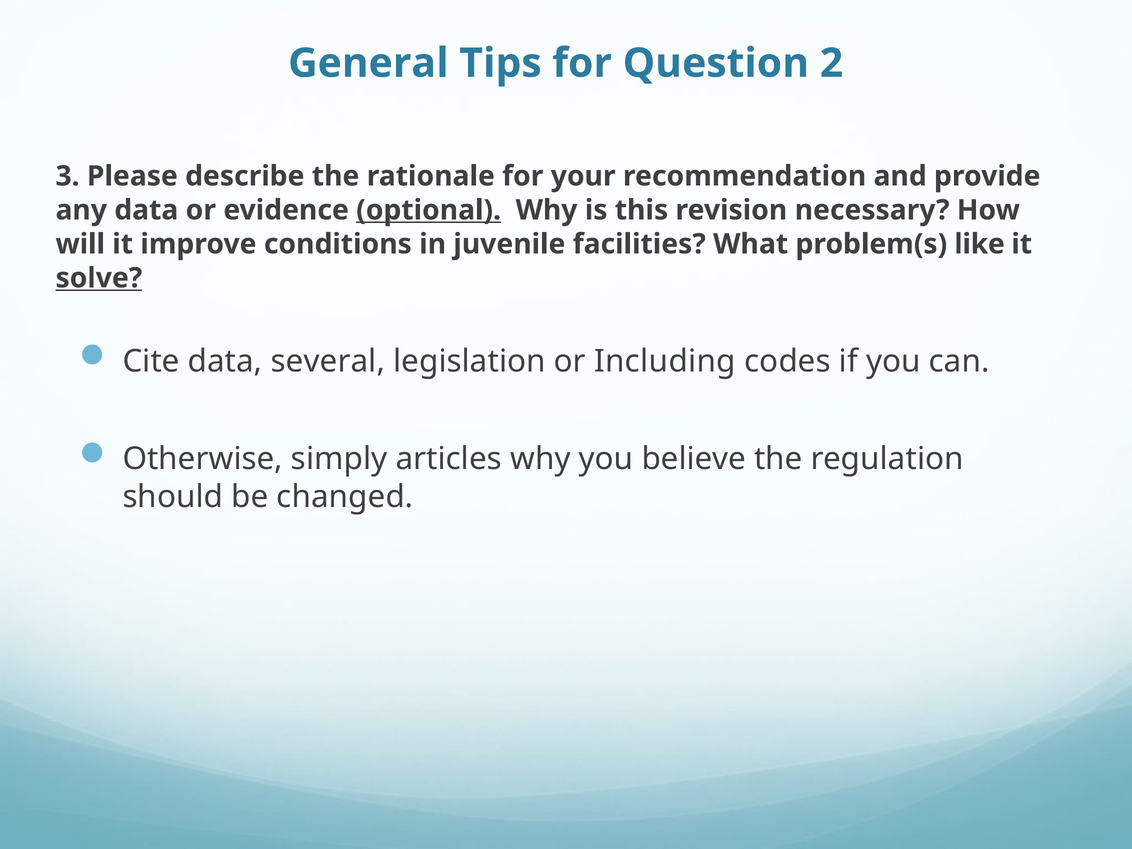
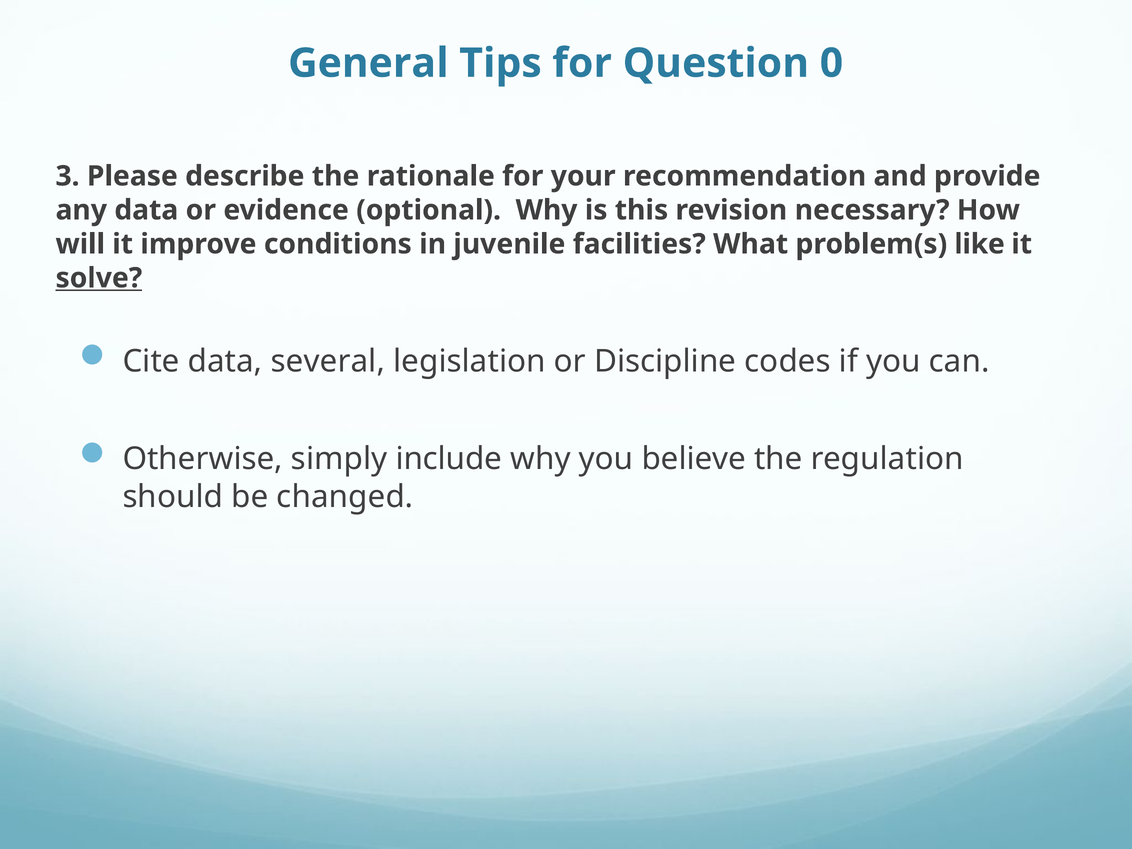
2: 2 -> 0
optional underline: present -> none
Including: Including -> Discipline
articles: articles -> include
